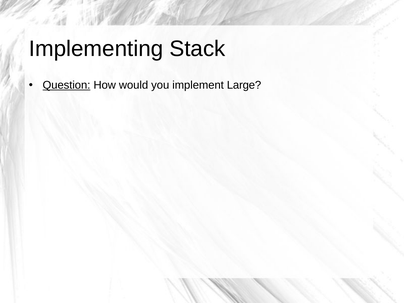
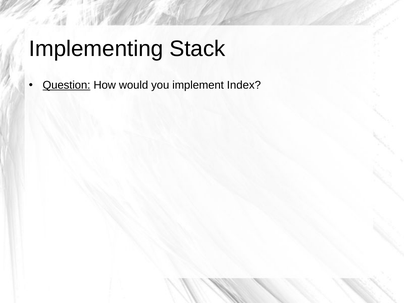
Large: Large -> Index
